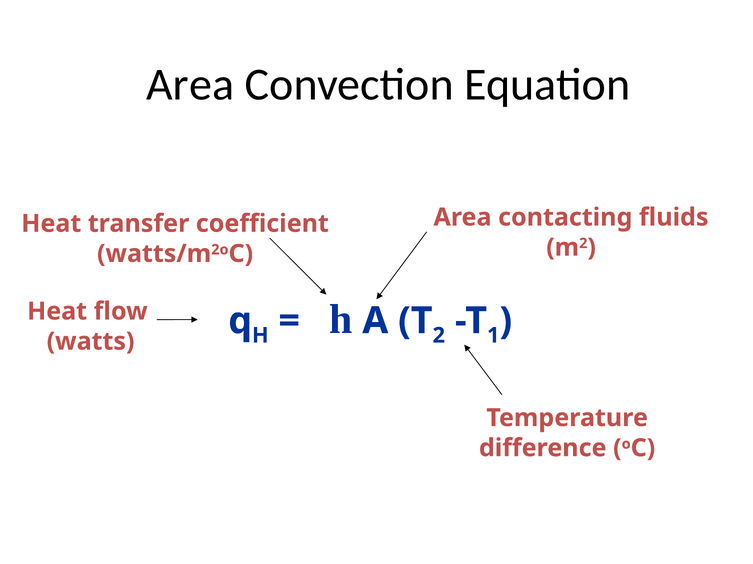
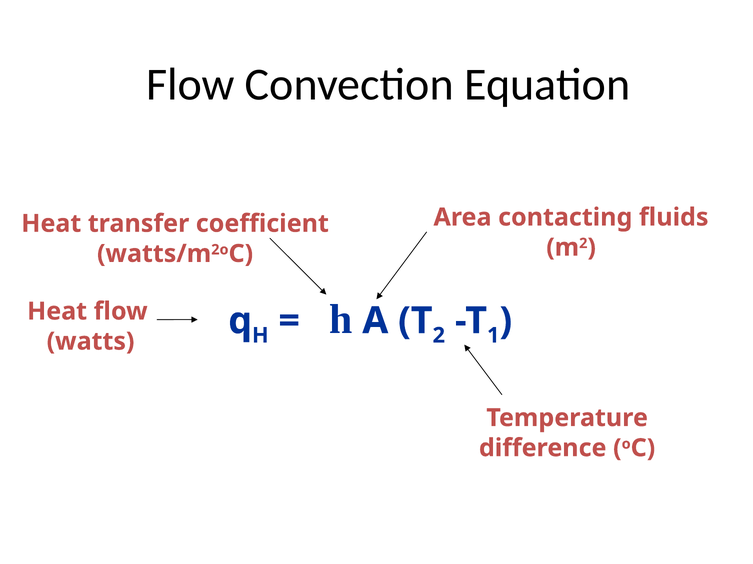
Area at (190, 85): Area -> Flow
